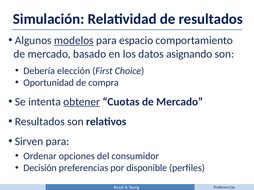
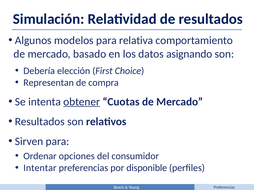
modelos underline: present -> none
espacio: espacio -> relativa
Oportunidad: Oportunidad -> Representan
Decisión: Decisión -> Intentar
